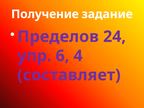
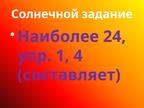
Получение: Получение -> Солнечной
Пределов: Пределов -> Наиболее
6: 6 -> 1
